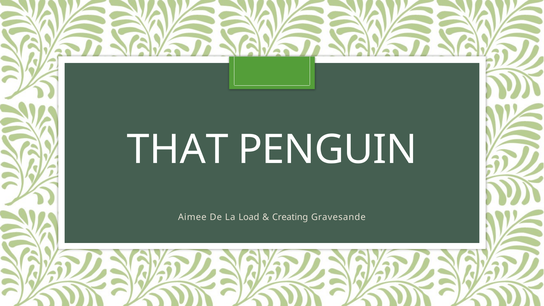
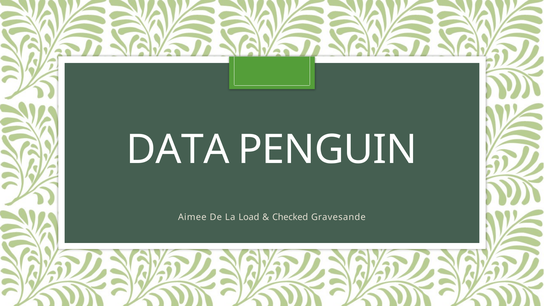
THAT: THAT -> DATA
Creating: Creating -> Checked
